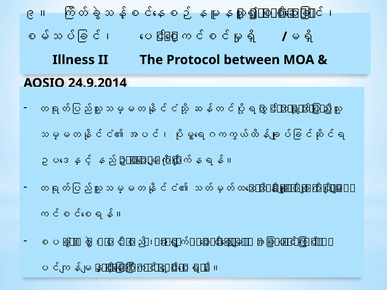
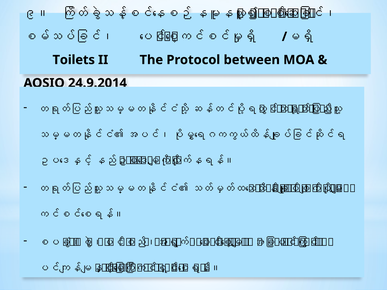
Illness: Illness -> Toilets
